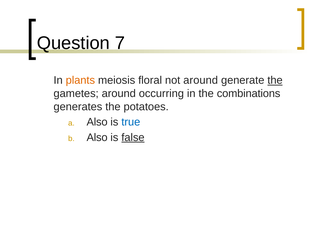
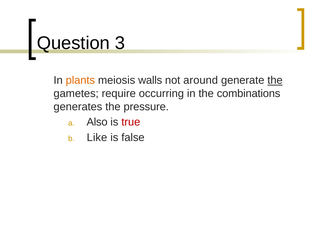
7: 7 -> 3
floral: floral -> walls
gametes around: around -> require
potatoes: potatoes -> pressure
true colour: blue -> red
Also at (97, 137): Also -> Like
false underline: present -> none
